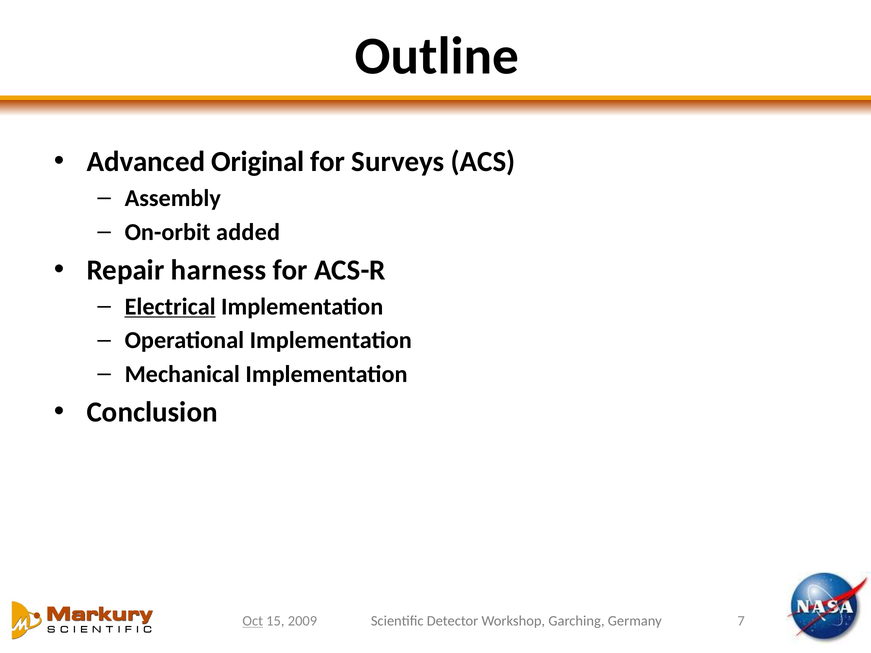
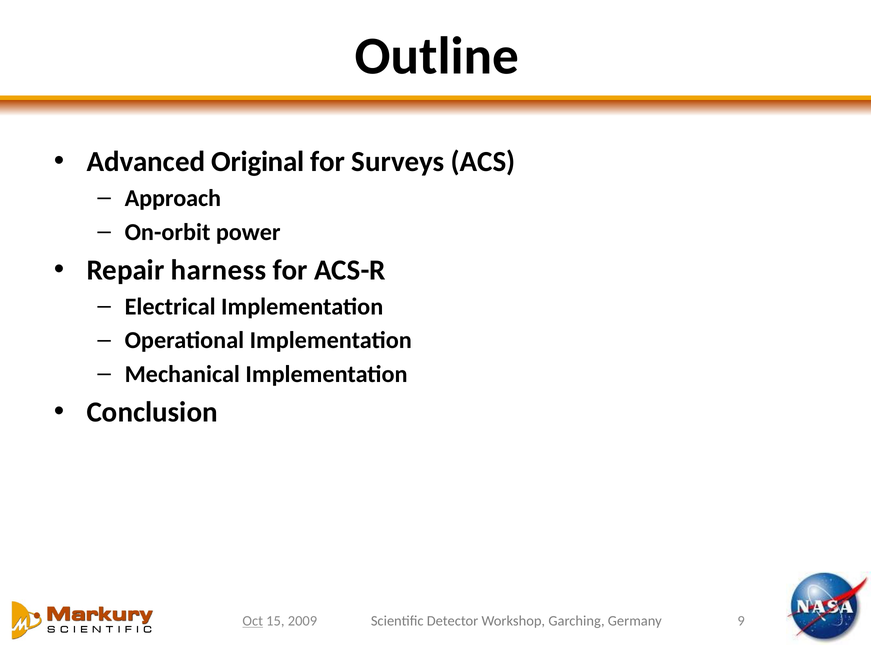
Assembly: Assembly -> Approach
added: added -> power
Electrical underline: present -> none
7: 7 -> 9
